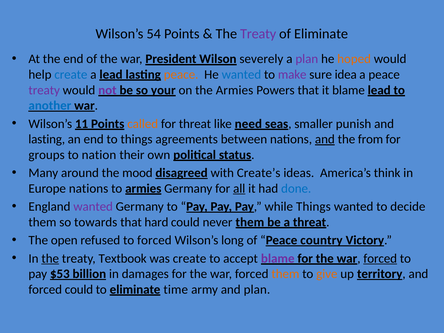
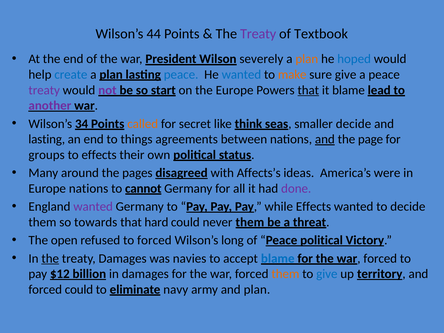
54: 54 -> 44
of Eliminate: Eliminate -> Textbook
plan at (307, 59) colour: purple -> orange
hoped colour: orange -> blue
lead at (111, 75): lead -> plan
peace at (181, 75) colour: orange -> blue
make colour: purple -> orange
sure idea: idea -> give
your: your -> start
the Armies: Armies -> Europe
that at (308, 90) underline: none -> present
another colour: blue -> purple
11: 11 -> 34
for threat: threat -> secret
need: need -> think
smaller punish: punish -> decide
from: from -> page
to nation: nation -> effects
mood: mood -> pages
Create’s: Create’s -> Affects’s
think: think -> were
to armies: armies -> cannot
all underline: present -> none
done colour: blue -> purple
while Things: Things -> Effects
Peace country: country -> political
treaty Textbook: Textbook -> Damages
was create: create -> navies
blame at (278, 258) colour: purple -> blue
forced at (380, 258) underline: present -> none
$53: $53 -> $12
give at (327, 274) colour: orange -> blue
time: time -> navy
